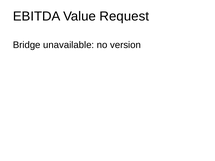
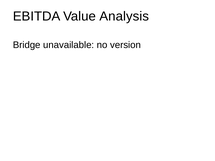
Request: Request -> Analysis
